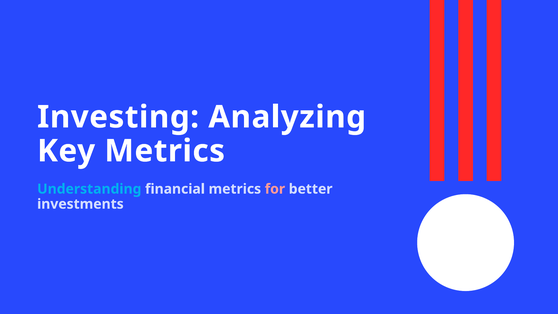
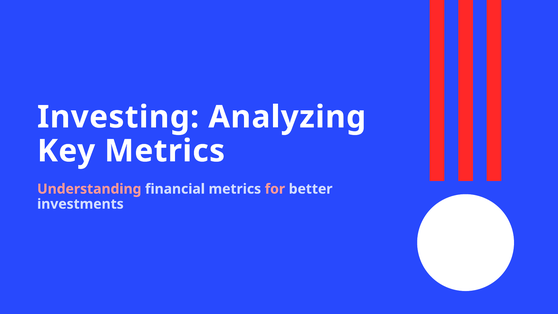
Understanding colour: light blue -> pink
